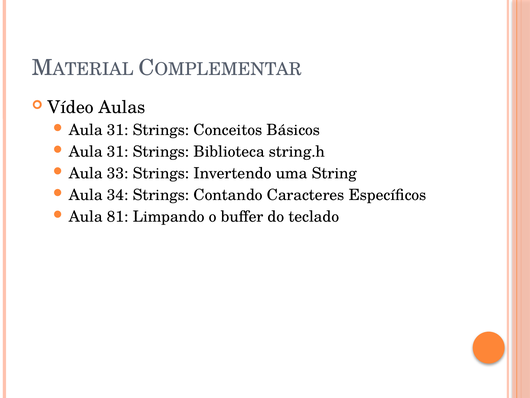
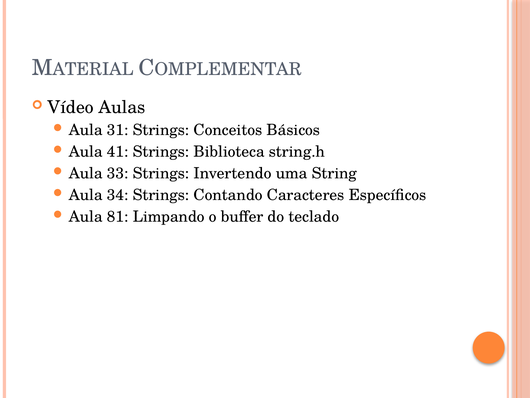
31 at (118, 152): 31 -> 41
